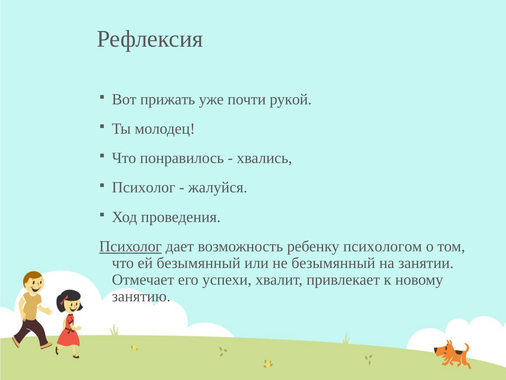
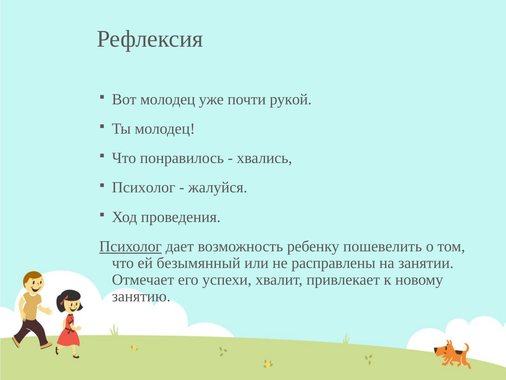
Вот прижать: прижать -> молодец
психологом: психологом -> пошевелить
не безымянный: безымянный -> расправлены
